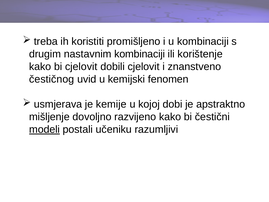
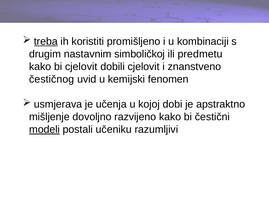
treba underline: none -> present
nastavnim kombinaciji: kombinaciji -> simboličkoj
korištenje: korištenje -> predmetu
kemije: kemije -> učenja
